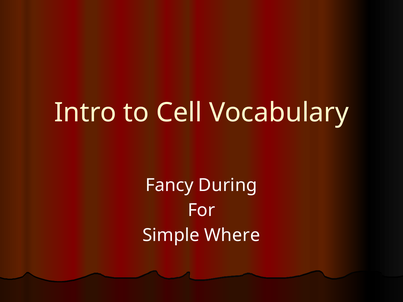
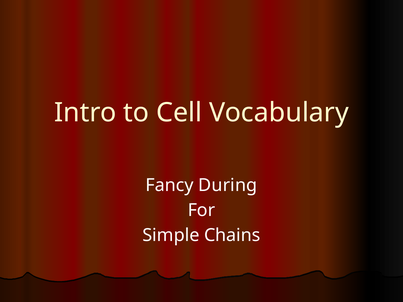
Where: Where -> Chains
